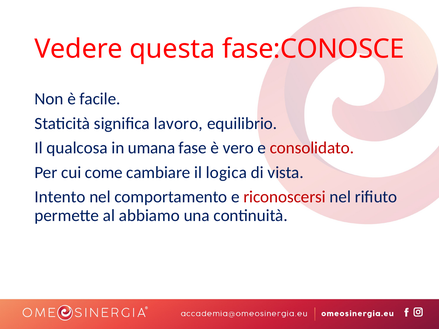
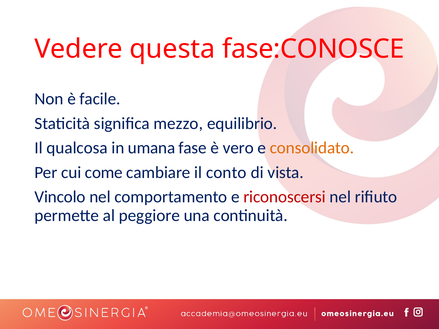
lavoro: lavoro -> mezzo
consolidato colour: red -> orange
logica: logica -> conto
Intento: Intento -> Vincolo
abbiamo: abbiamo -> peggiore
